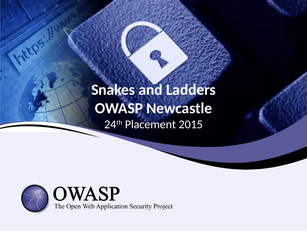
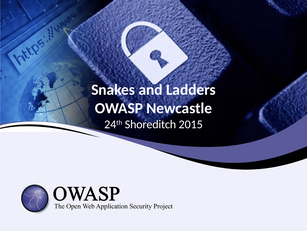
Placement: Placement -> Shoreditch
